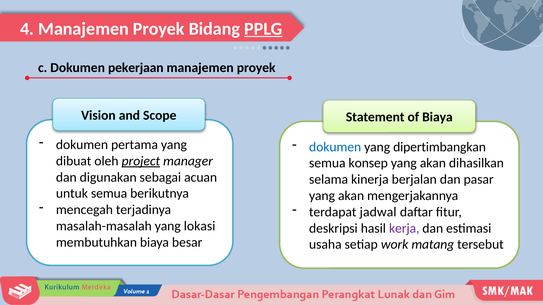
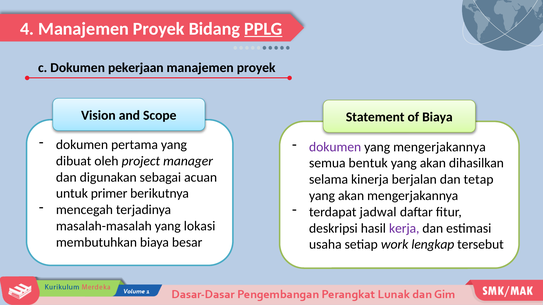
dokumen at (335, 147) colour: blue -> purple
yang dipertimbangkan: dipertimbangkan -> mengerjakannya
project underline: present -> none
konsep: konsep -> bentuk
pasar: pasar -> tetap
untuk semua: semua -> primer
matang: matang -> lengkap
